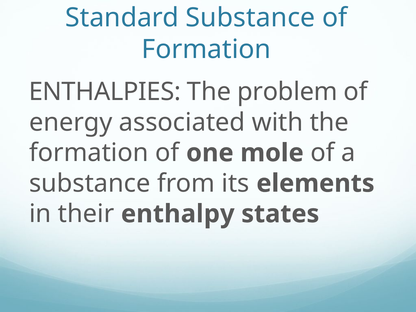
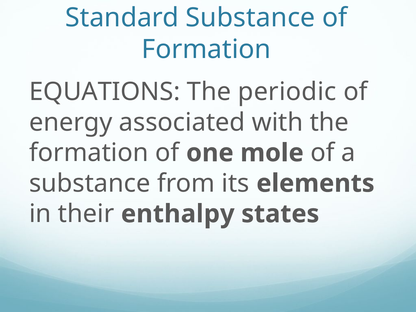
ENTHALPIES: ENTHALPIES -> EQUATIONS
problem: problem -> periodic
